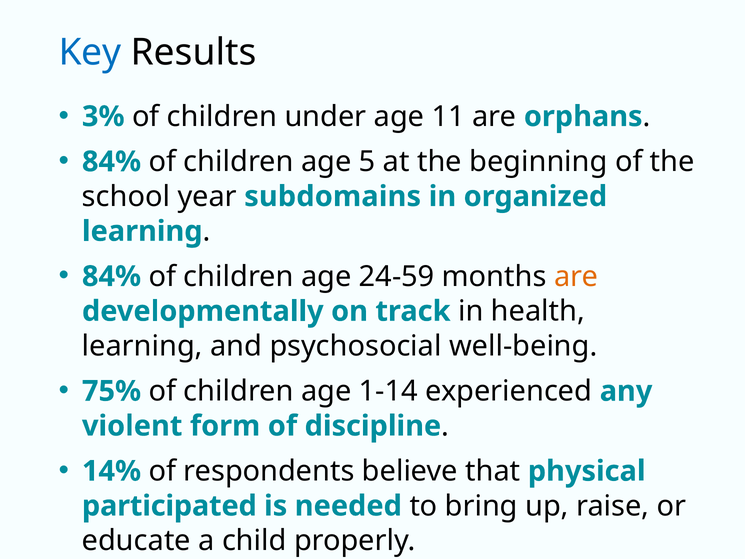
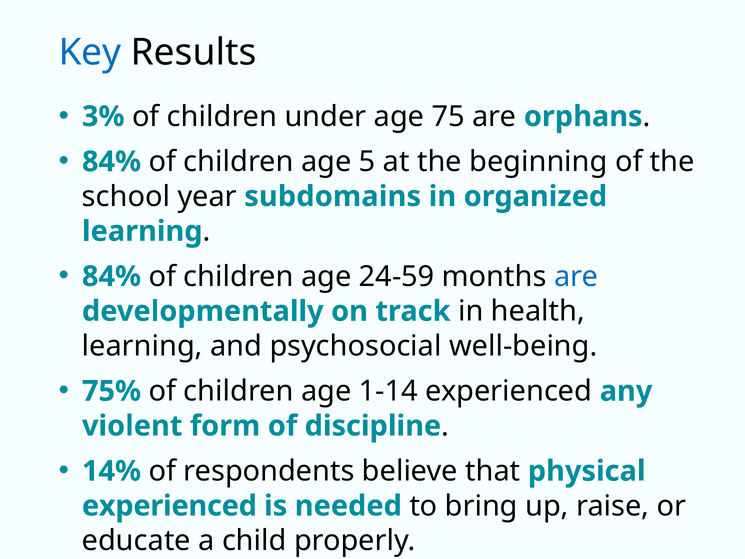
11: 11 -> 75
are at (576, 276) colour: orange -> blue
participated at (169, 506): participated -> experienced
